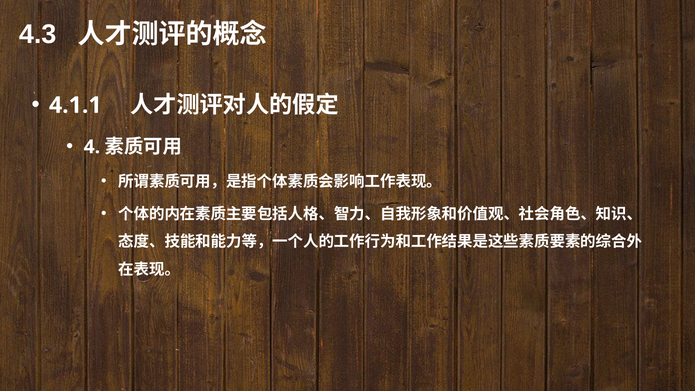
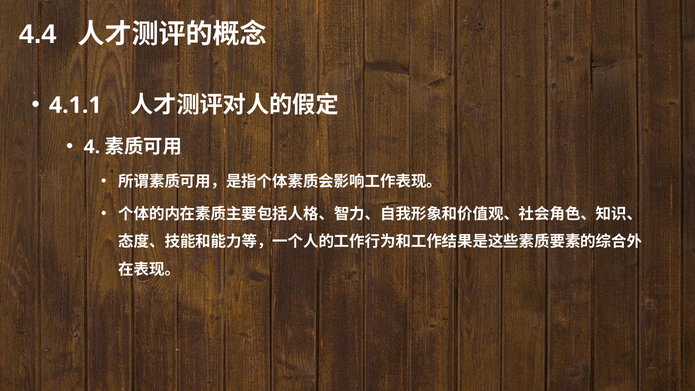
4.3: 4.3 -> 4.4
